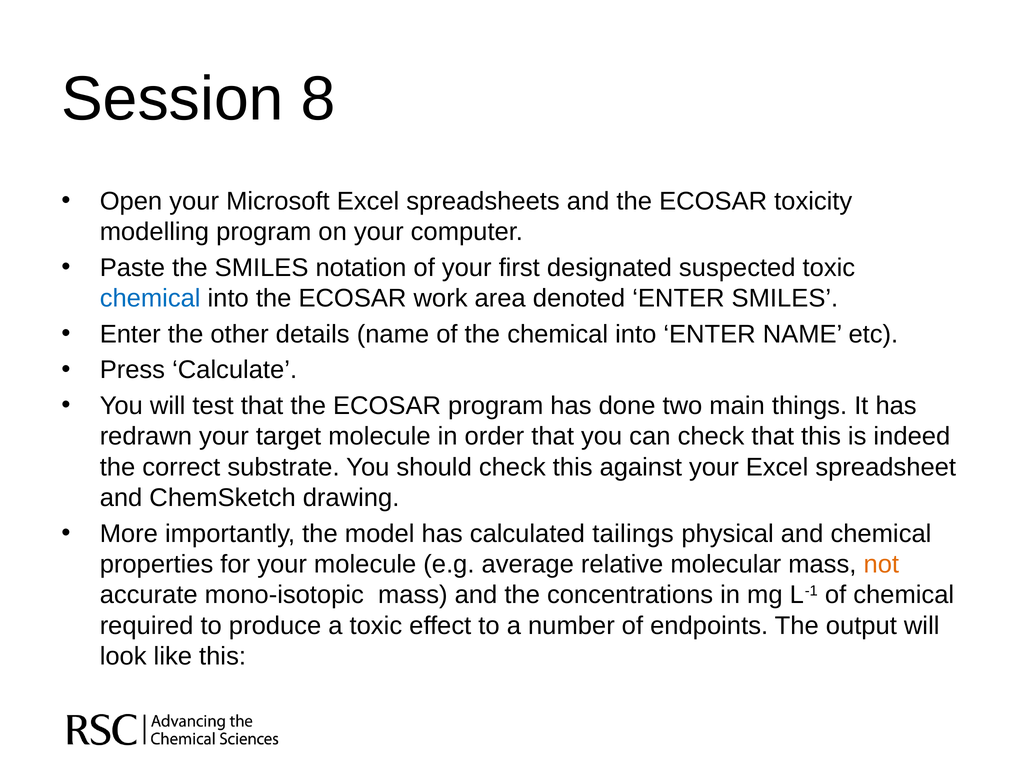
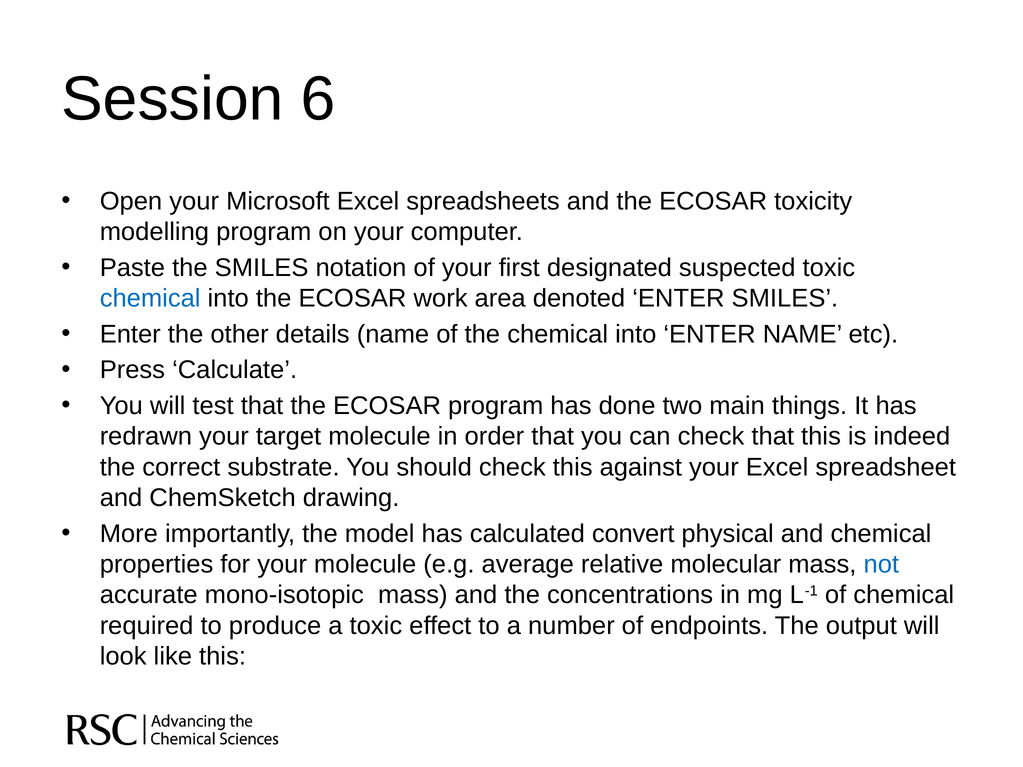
8: 8 -> 6
tailings: tailings -> convert
not colour: orange -> blue
